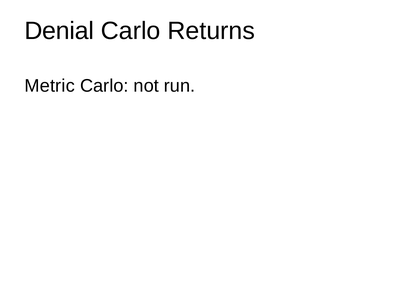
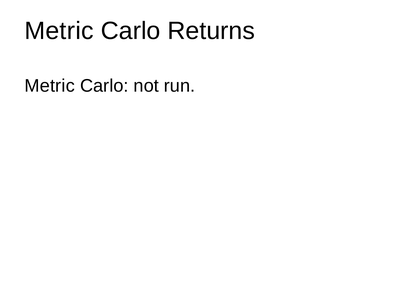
Denial at (59, 31): Denial -> Metric
